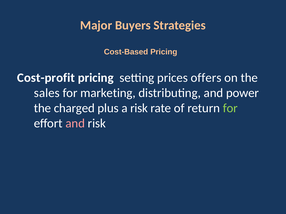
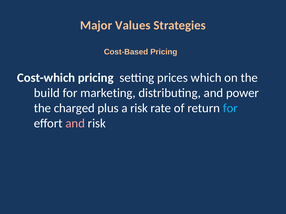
Buyers: Buyers -> Values
Cost-profit: Cost-profit -> Cost-which
offers: offers -> which
sales: sales -> build
for at (230, 108) colour: light green -> light blue
